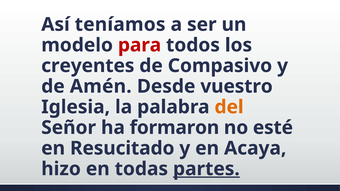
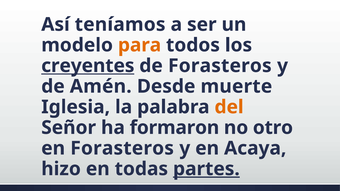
para colour: red -> orange
creyentes underline: none -> present
de Compasivo: Compasivo -> Forasteros
vuestro: vuestro -> muerte
esté: esté -> otro
en Resucitado: Resucitado -> Forasteros
